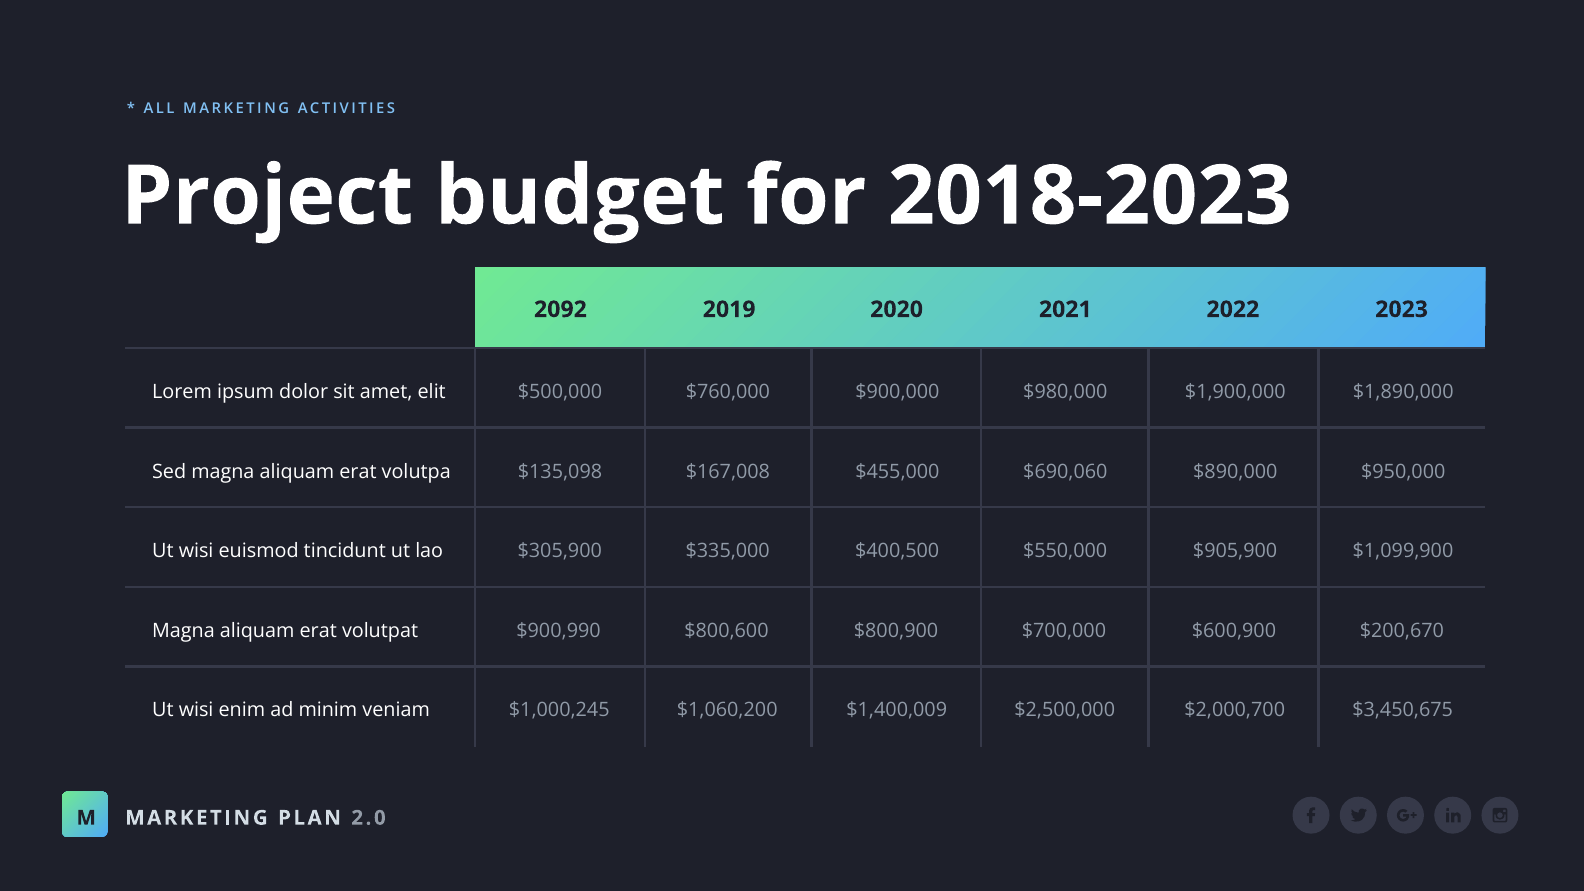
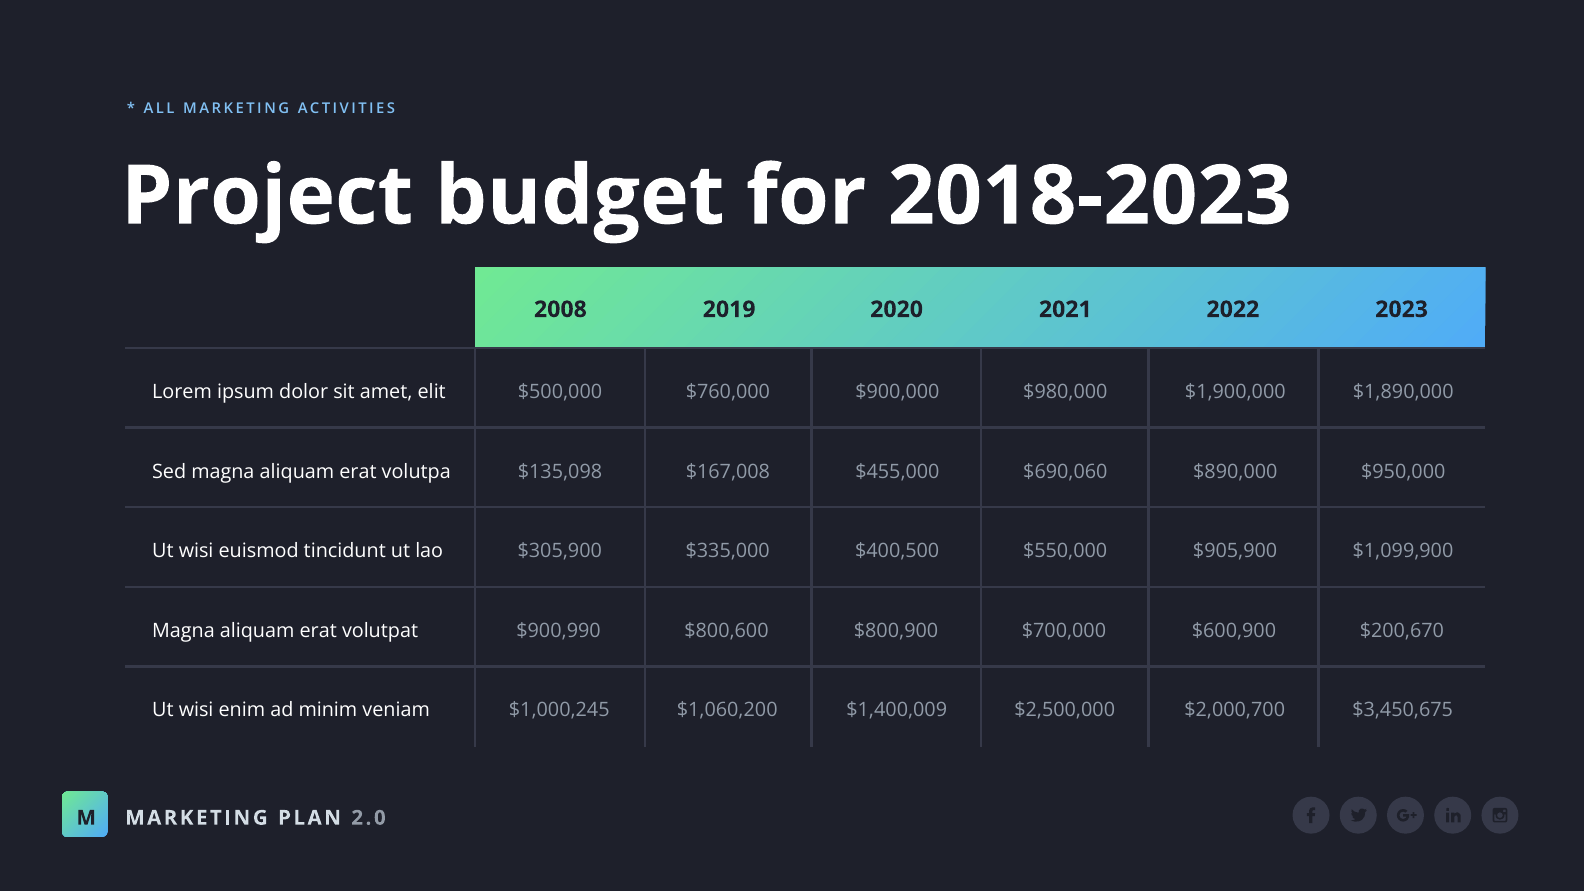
2092: 2092 -> 2008
